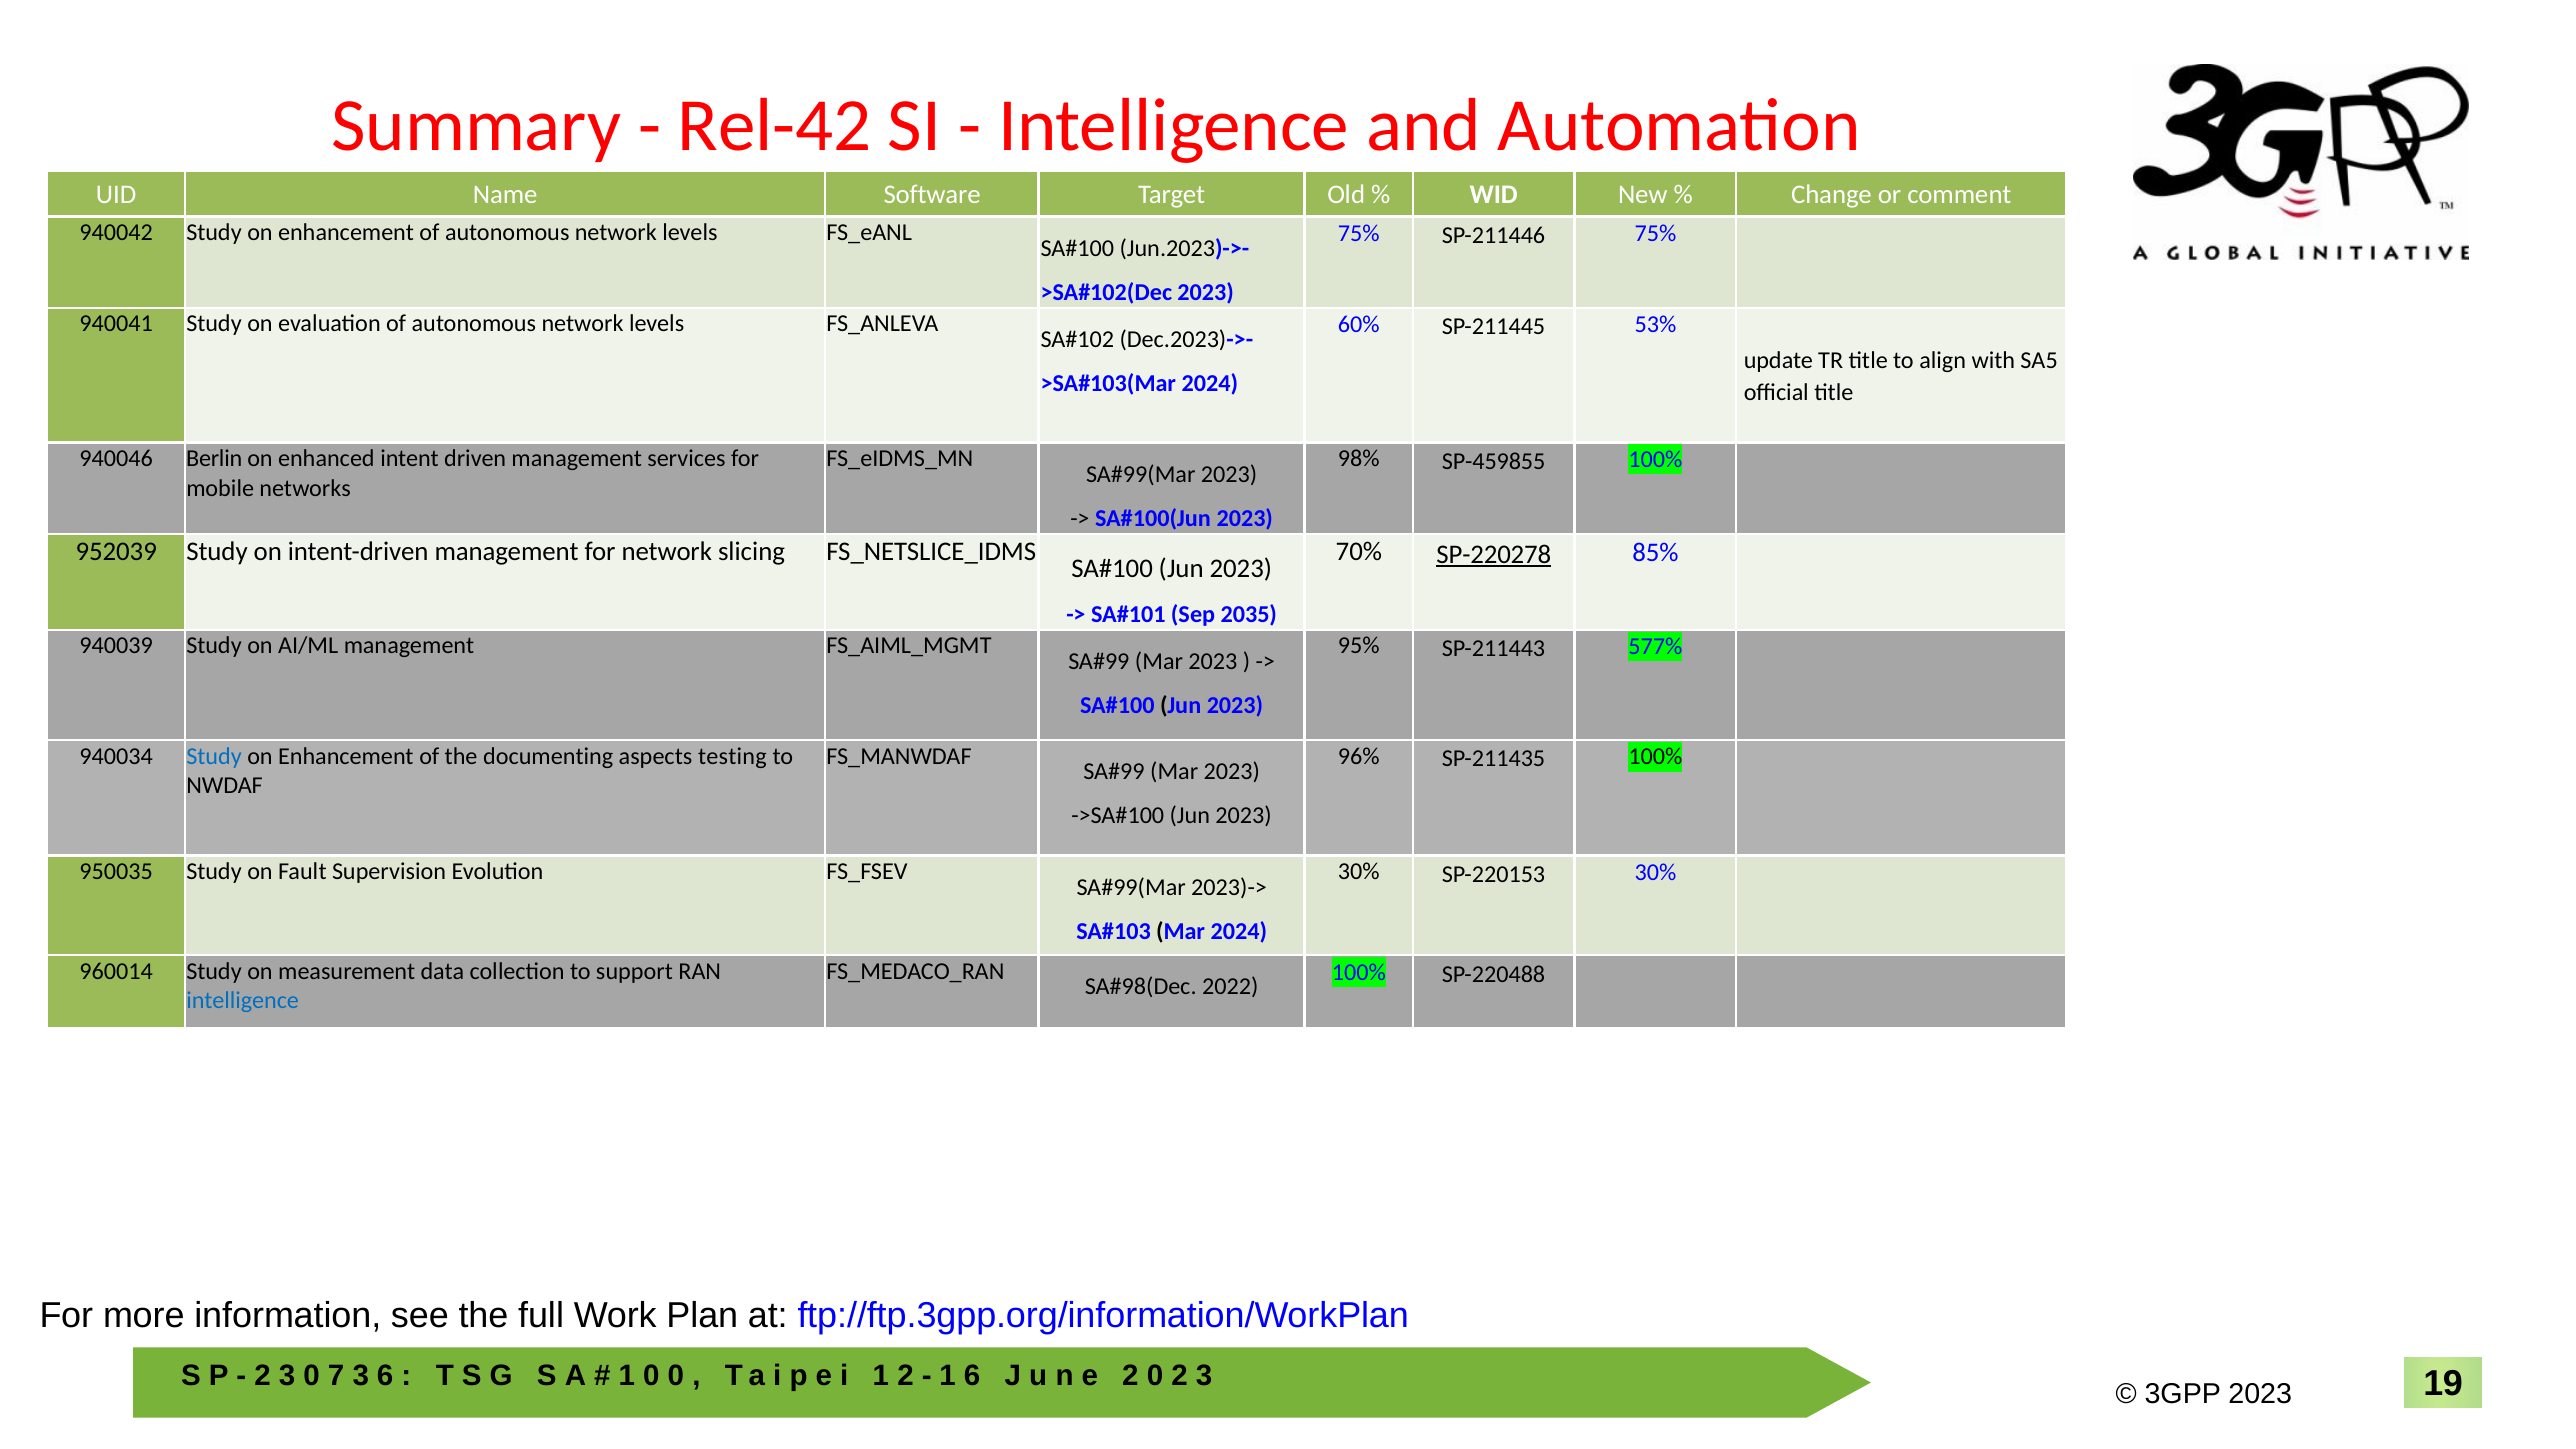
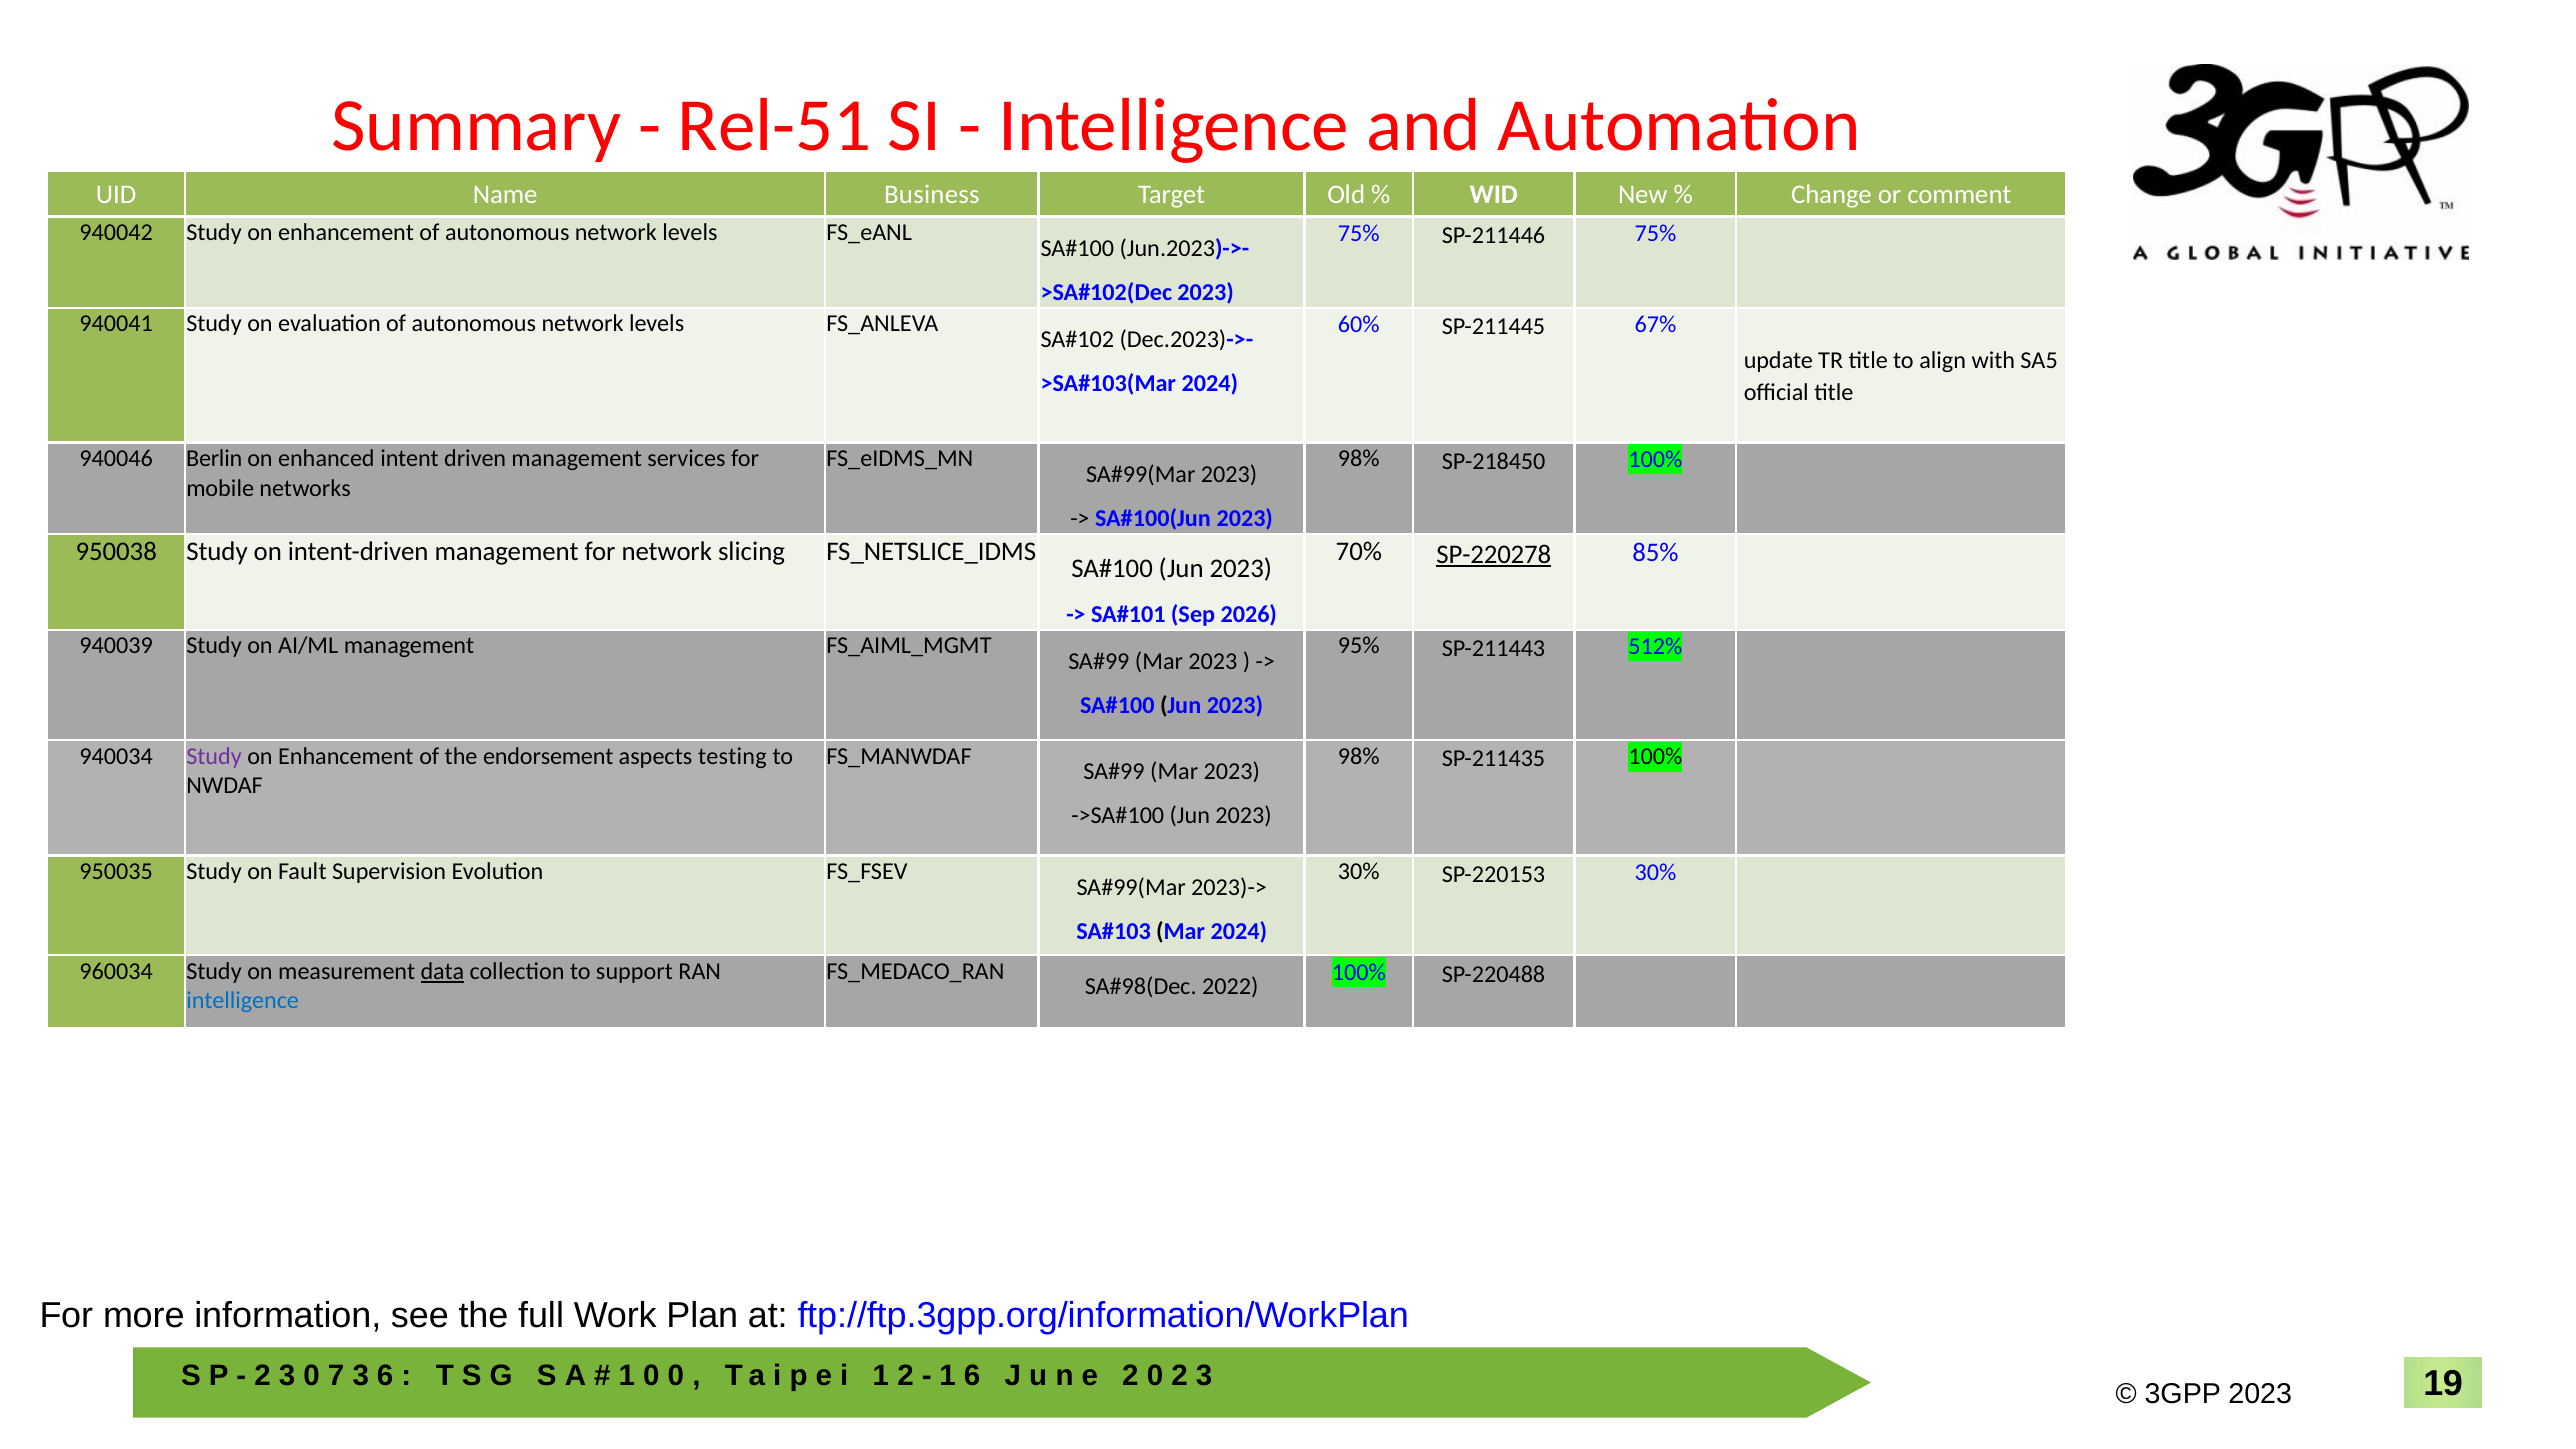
Rel-42: Rel-42 -> Rel-51
Software: Software -> Business
53%: 53% -> 67%
SP-459855: SP-459855 -> SP-218450
952039: 952039 -> 950038
2035: 2035 -> 2026
577%: 577% -> 512%
Study at (214, 756) colour: blue -> purple
documenting: documenting -> endorsement
96% at (1359, 756): 96% -> 98%
960014: 960014 -> 960034
data underline: none -> present
